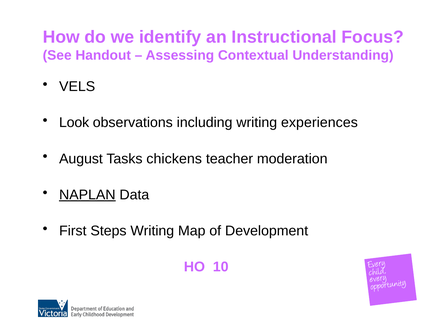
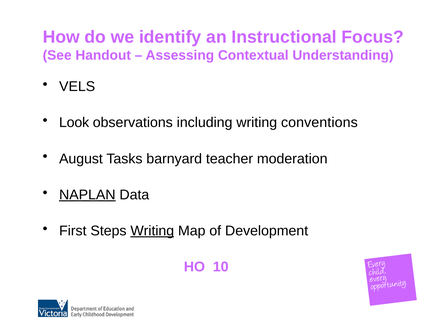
experiences: experiences -> conventions
chickens: chickens -> barnyard
Writing at (152, 231) underline: none -> present
